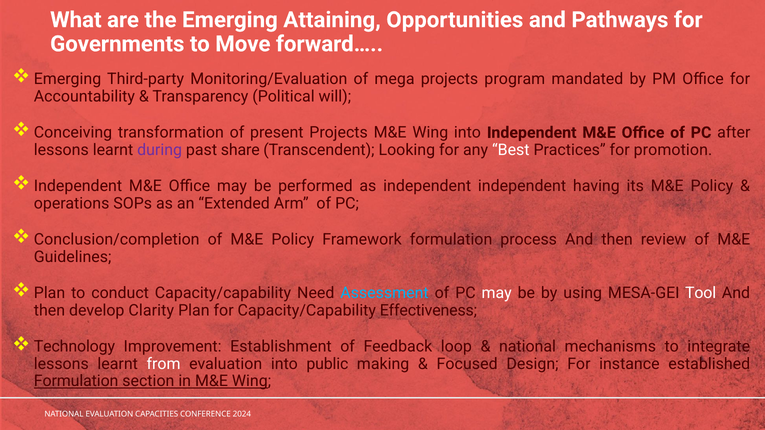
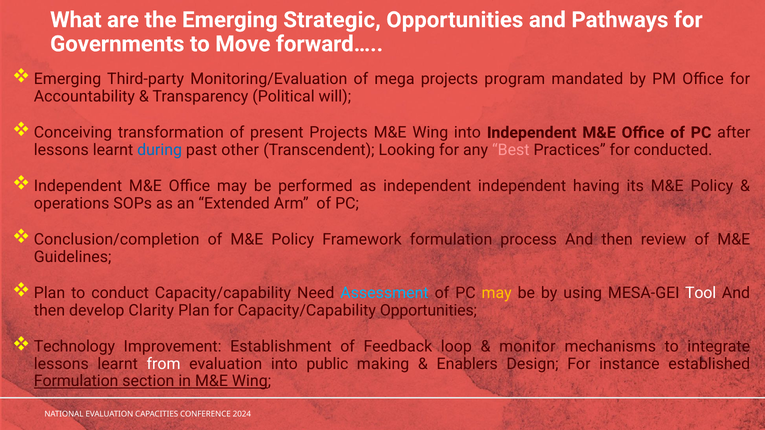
Attaining: Attaining -> Strategic
during colour: purple -> blue
share: share -> other
Best colour: white -> pink
promotion: promotion -> conducted
may at (497, 293) colour: white -> yellow
Capacity/Capability Effectiveness: Effectiveness -> Opportunities
national at (527, 347): national -> monitor
Focused: Focused -> Enablers
